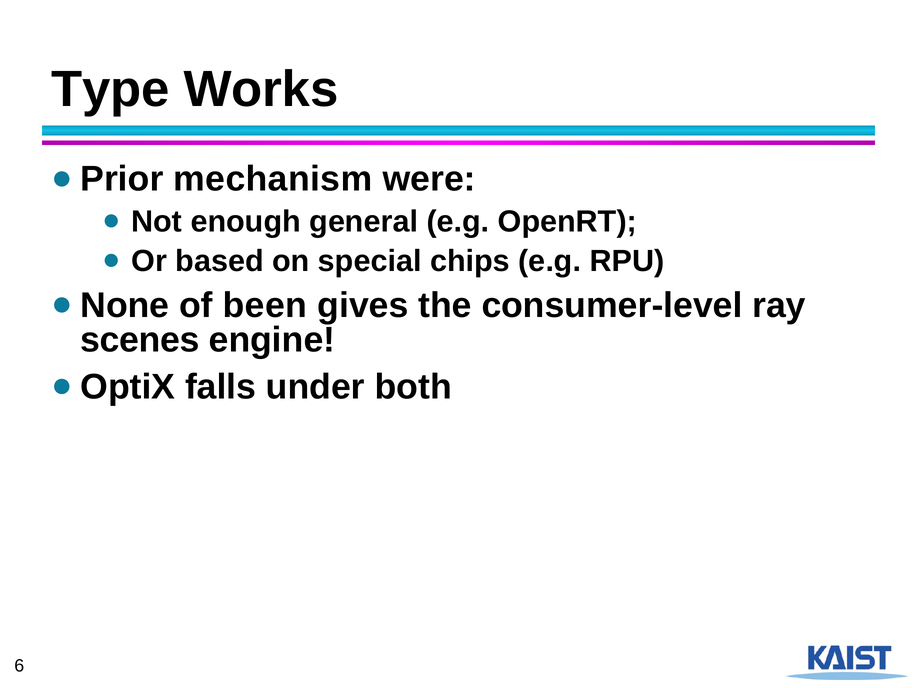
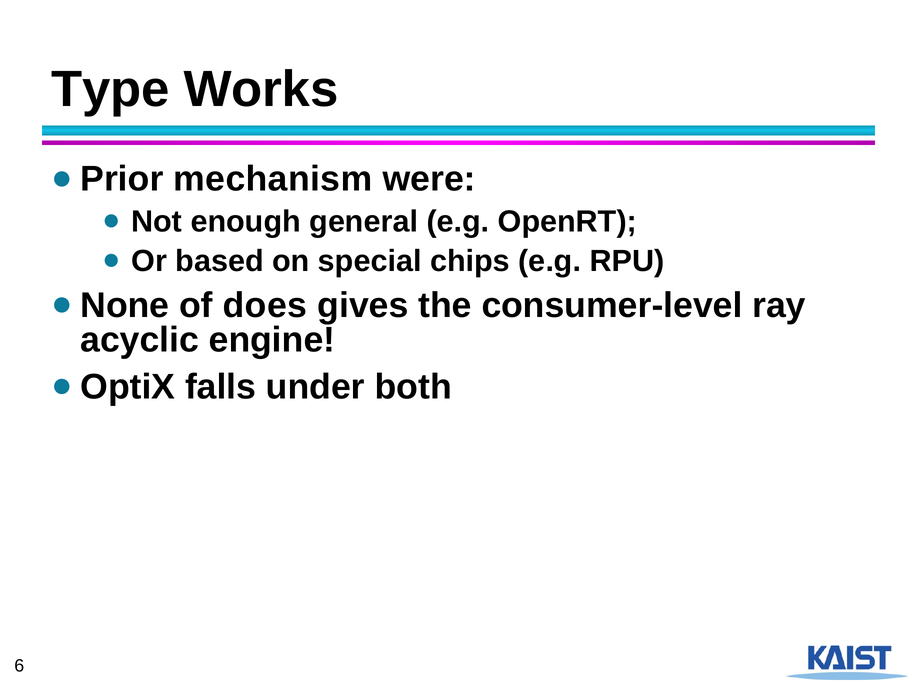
been: been -> does
scenes: scenes -> acyclic
